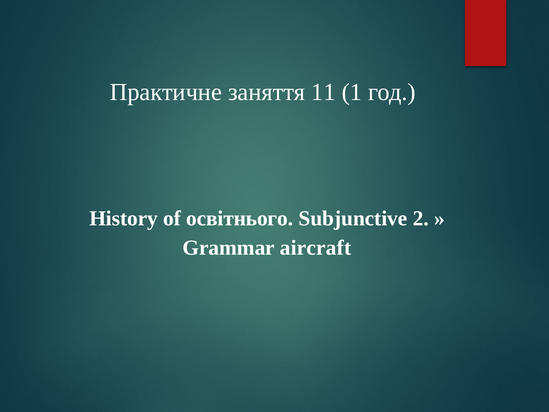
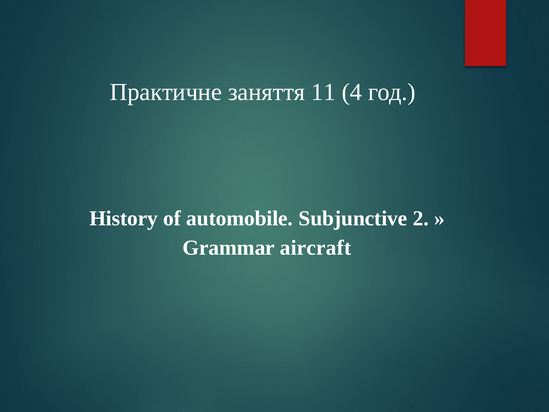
1: 1 -> 4
освітнього: освітнього -> automobile
